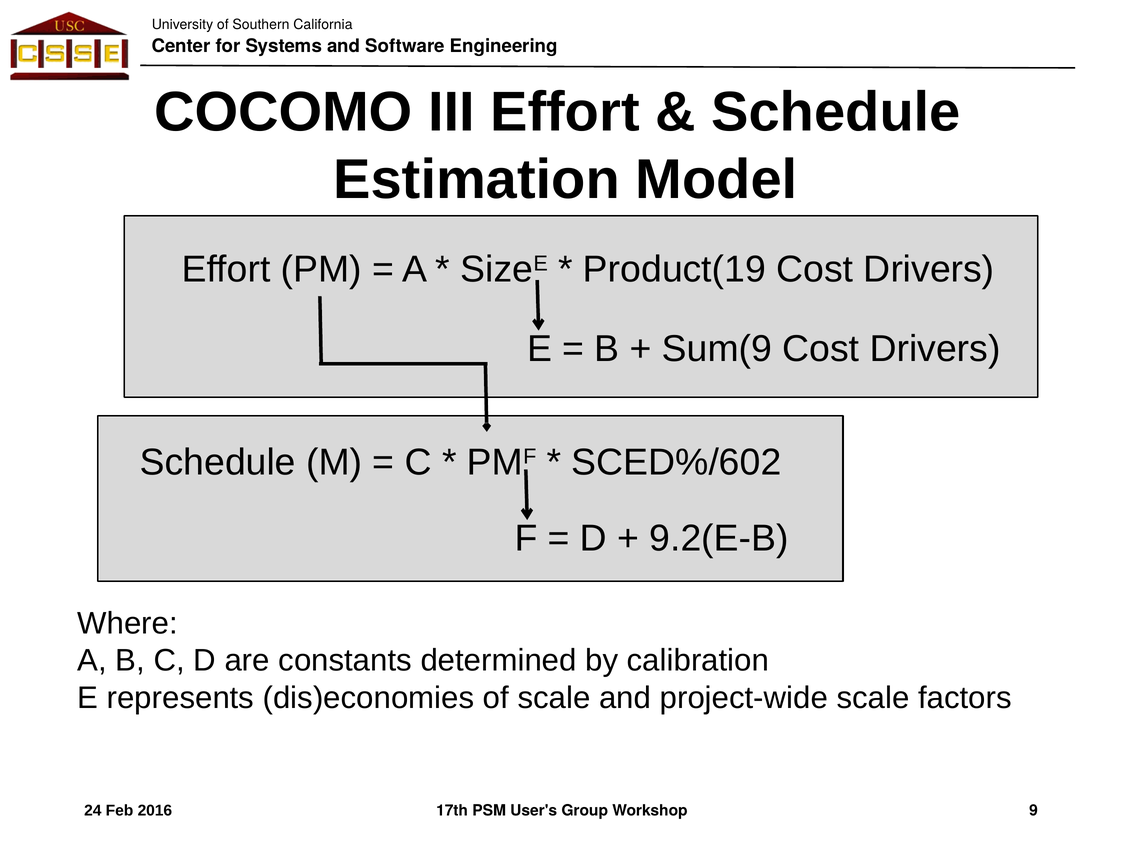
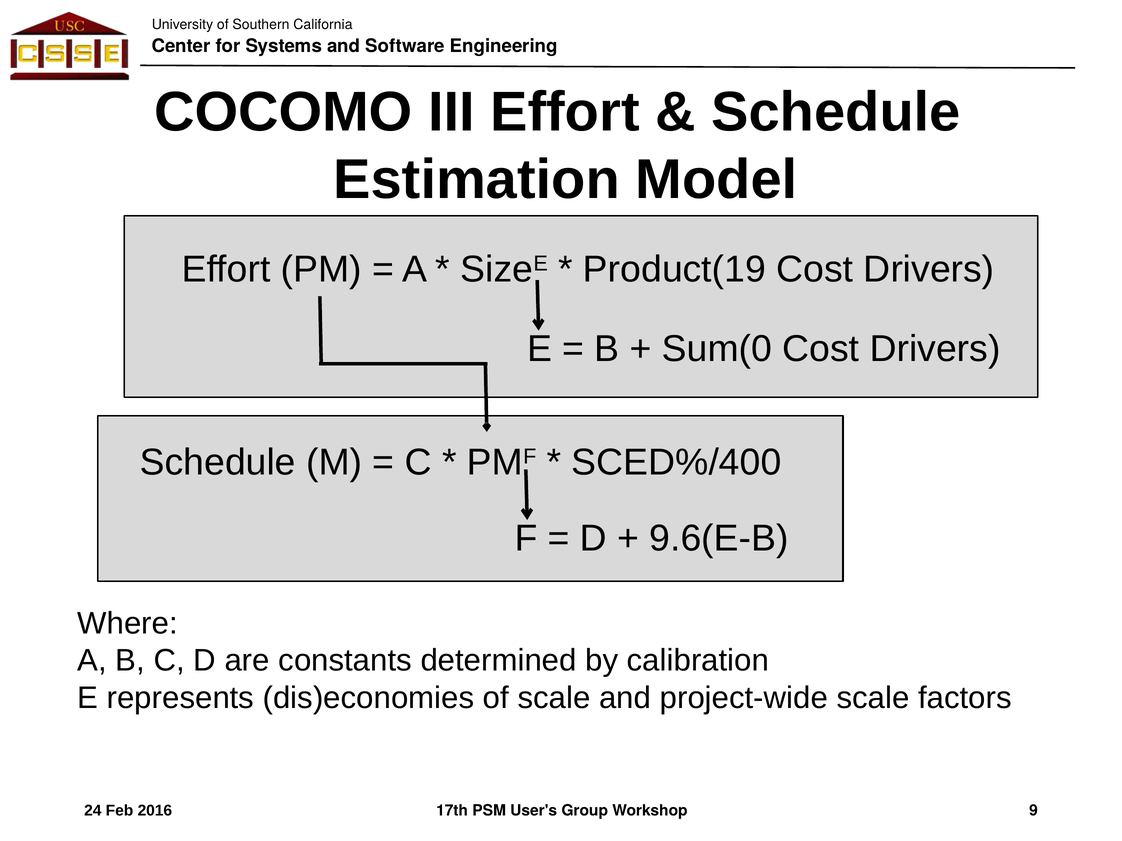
Sum(9: Sum(9 -> Sum(0
SCED%/602: SCED%/602 -> SCED%/400
9.2(E-B: 9.2(E-B -> 9.6(E-B
